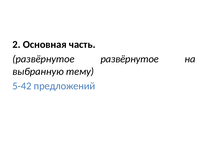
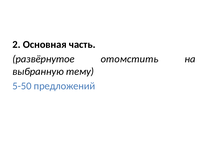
развёрнутое развёрнутое: развёрнутое -> отомстить
5-42: 5-42 -> 5-50
